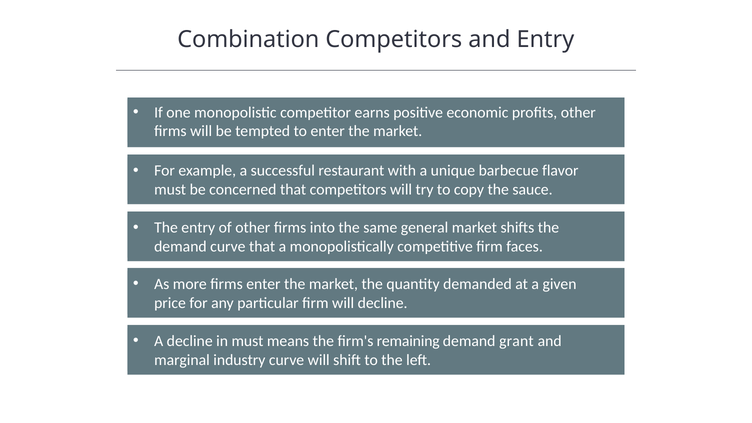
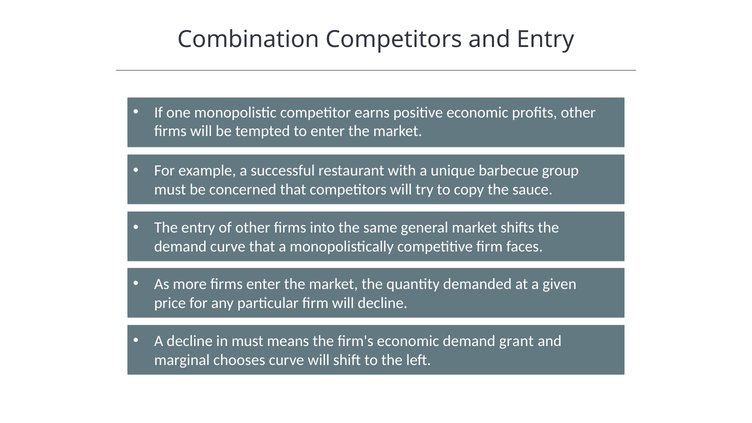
flavor: flavor -> group
firm's remaining: remaining -> economic
industry: industry -> chooses
